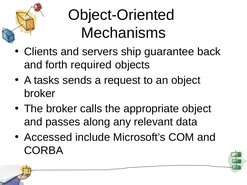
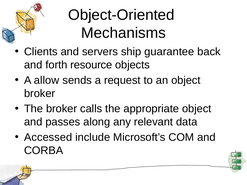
required: required -> resource
tasks: tasks -> allow
